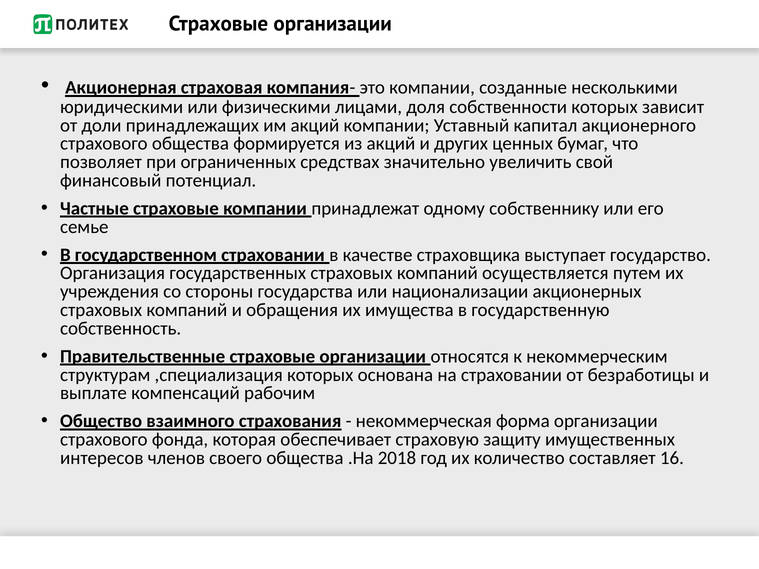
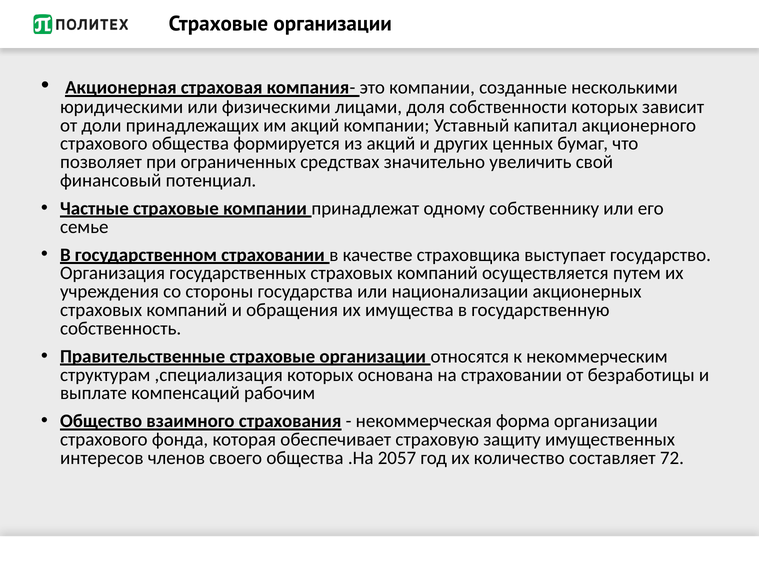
2018: 2018 -> 2057
16: 16 -> 72
